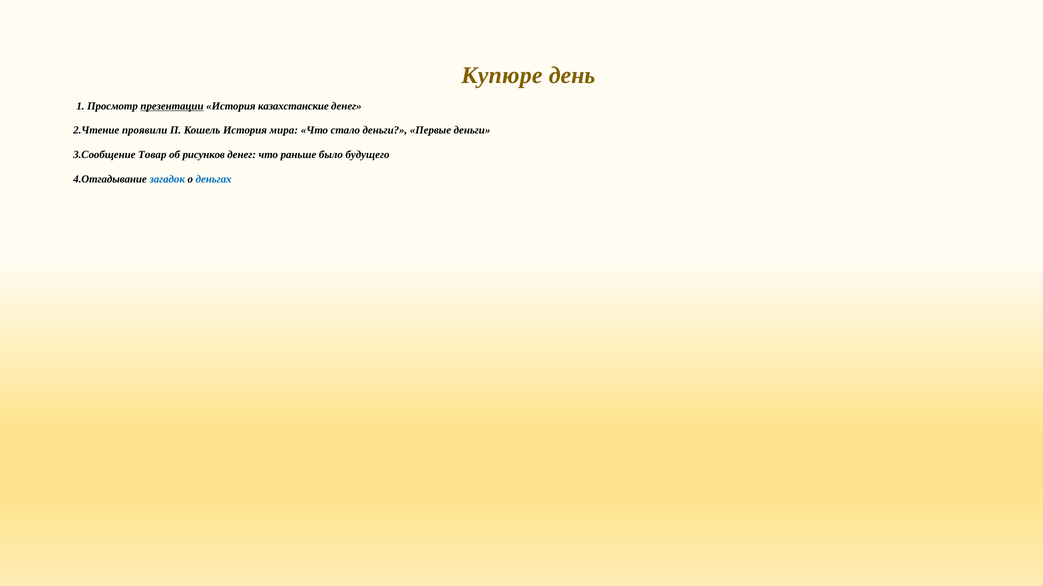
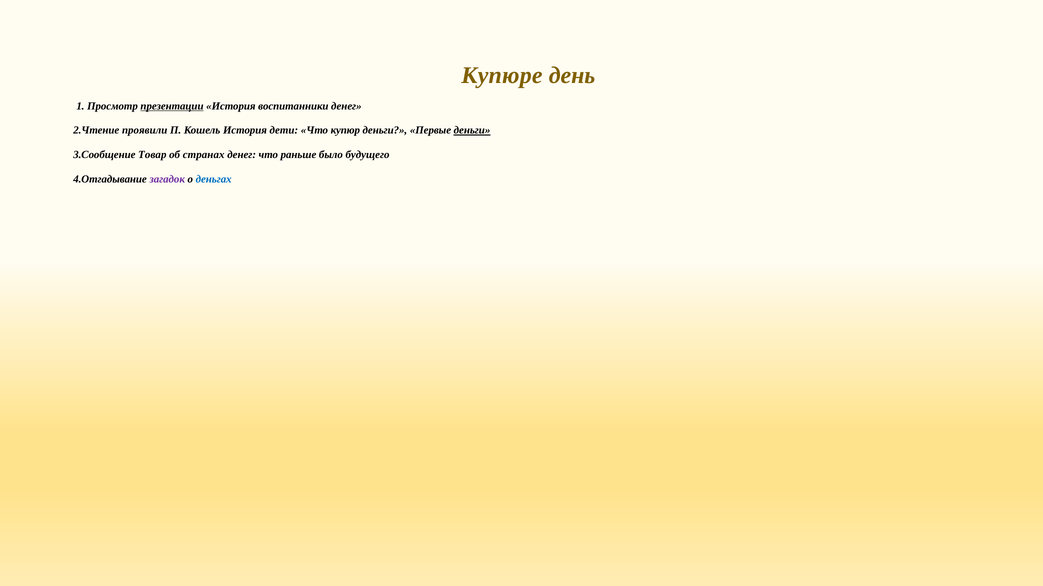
казахстанские: казахстанские -> воспитанники
мира: мира -> дети
стало: стало -> купюр
деньги at (472, 131) underline: none -> present
рисунков: рисунков -> странах
загадок colour: blue -> purple
